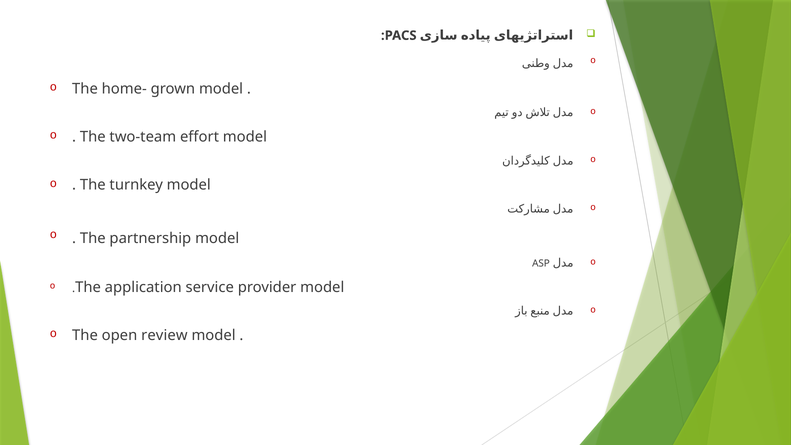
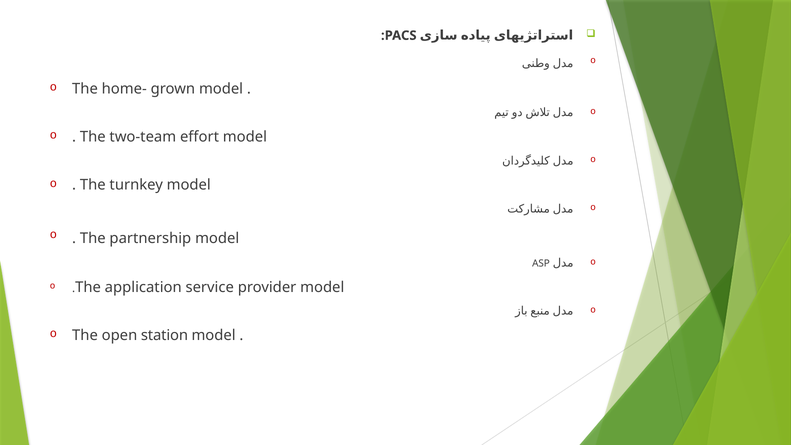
review: review -> station
